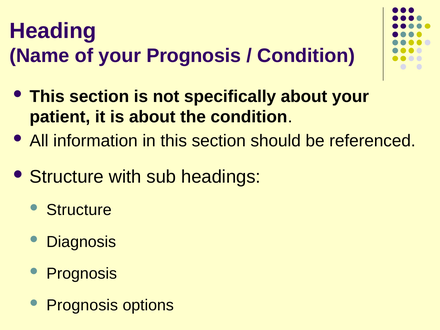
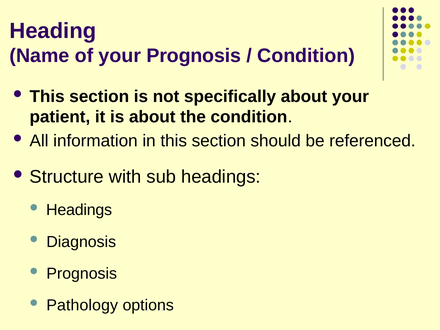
Structure at (79, 210): Structure -> Headings
Prognosis at (82, 305): Prognosis -> Pathology
